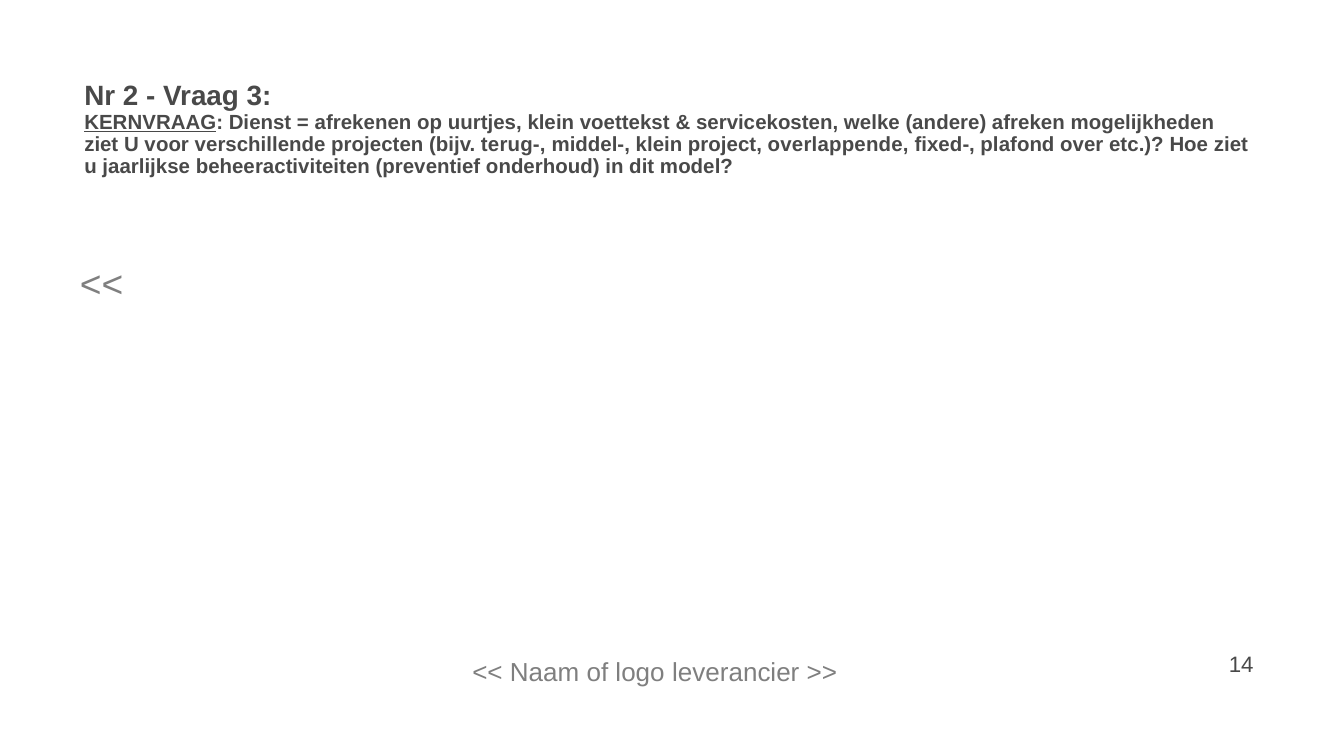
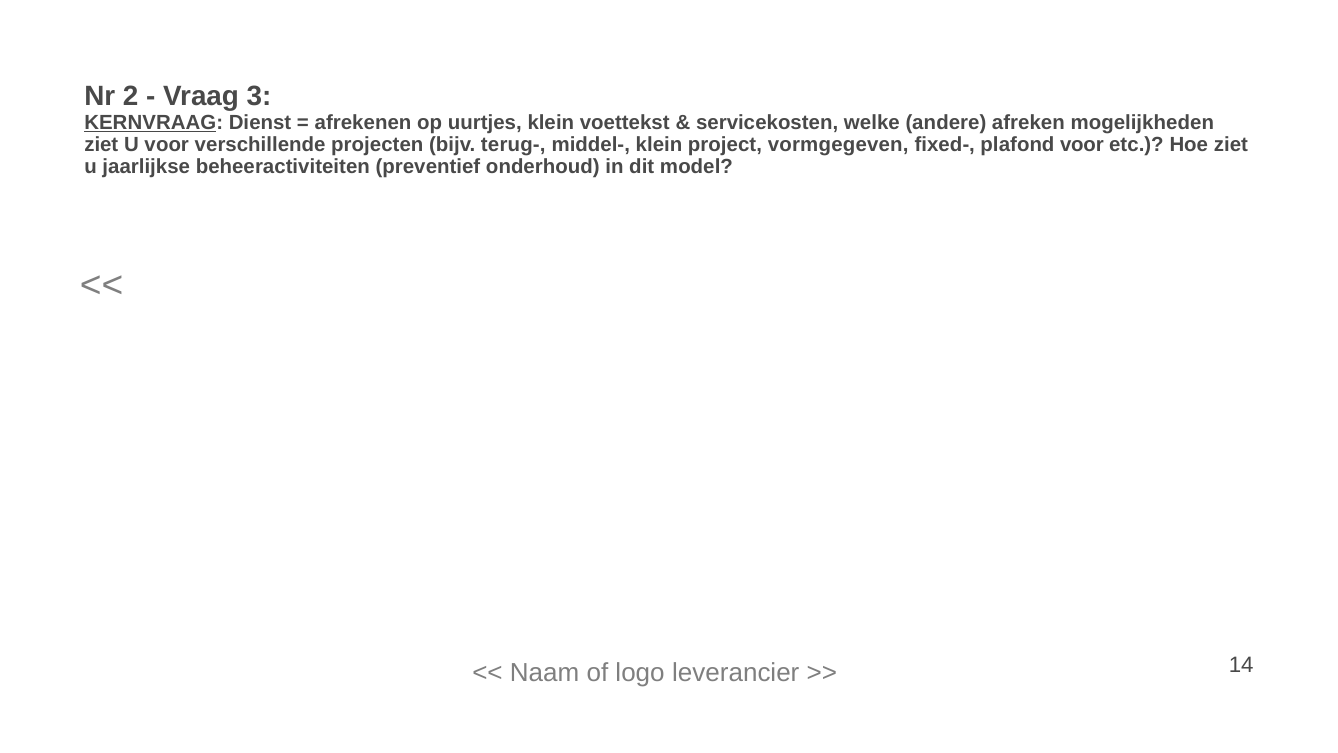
overlappende: overlappende -> vormgegeven
plafond over: over -> voor
